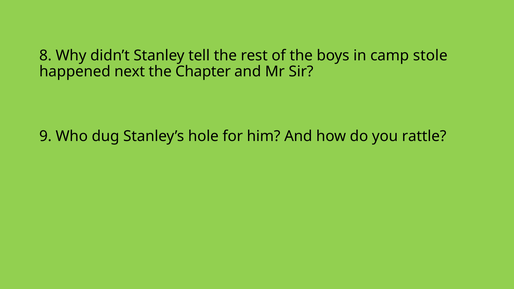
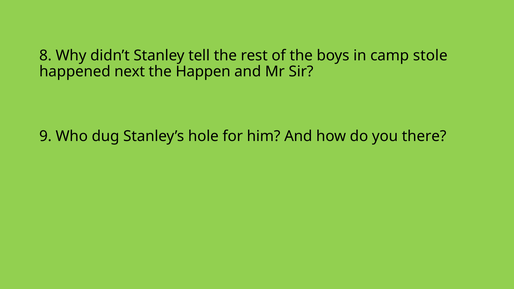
Chapter: Chapter -> Happen
rattle: rattle -> there
